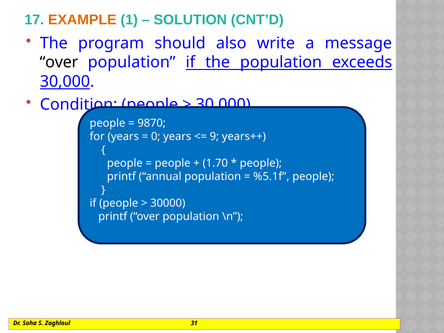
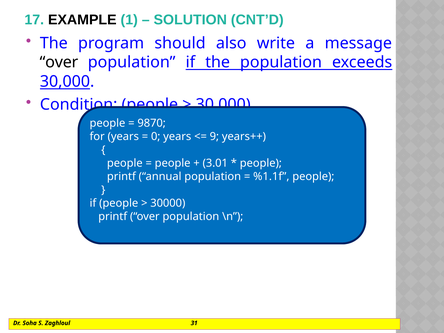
EXAMPLE colour: orange -> black
1.70: 1.70 -> 3.01
%5.1f: %5.1f -> %1.1f
